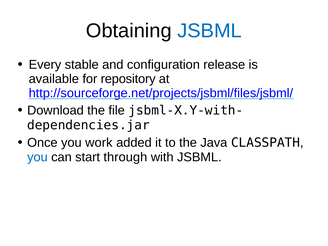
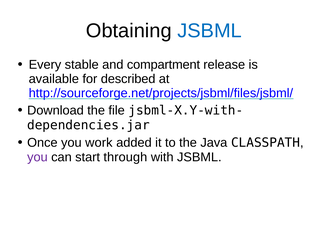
configuration: configuration -> compartment
repository: repository -> described
you at (37, 157) colour: blue -> purple
